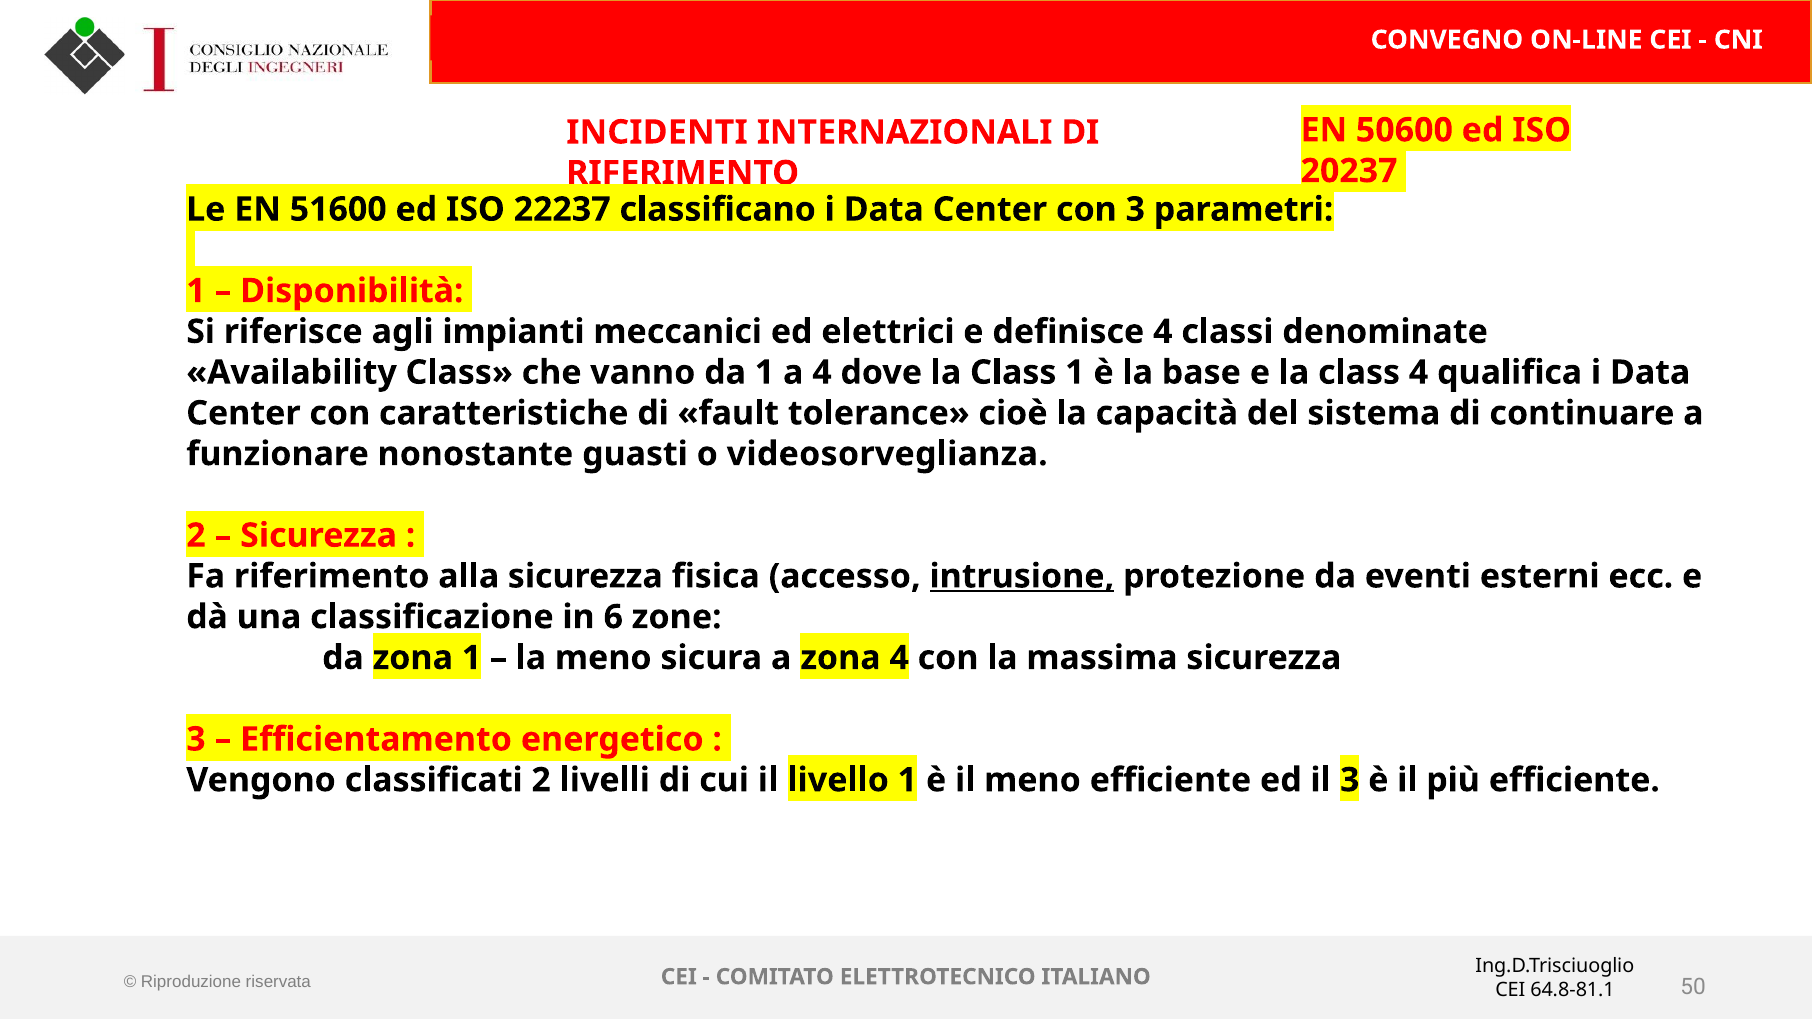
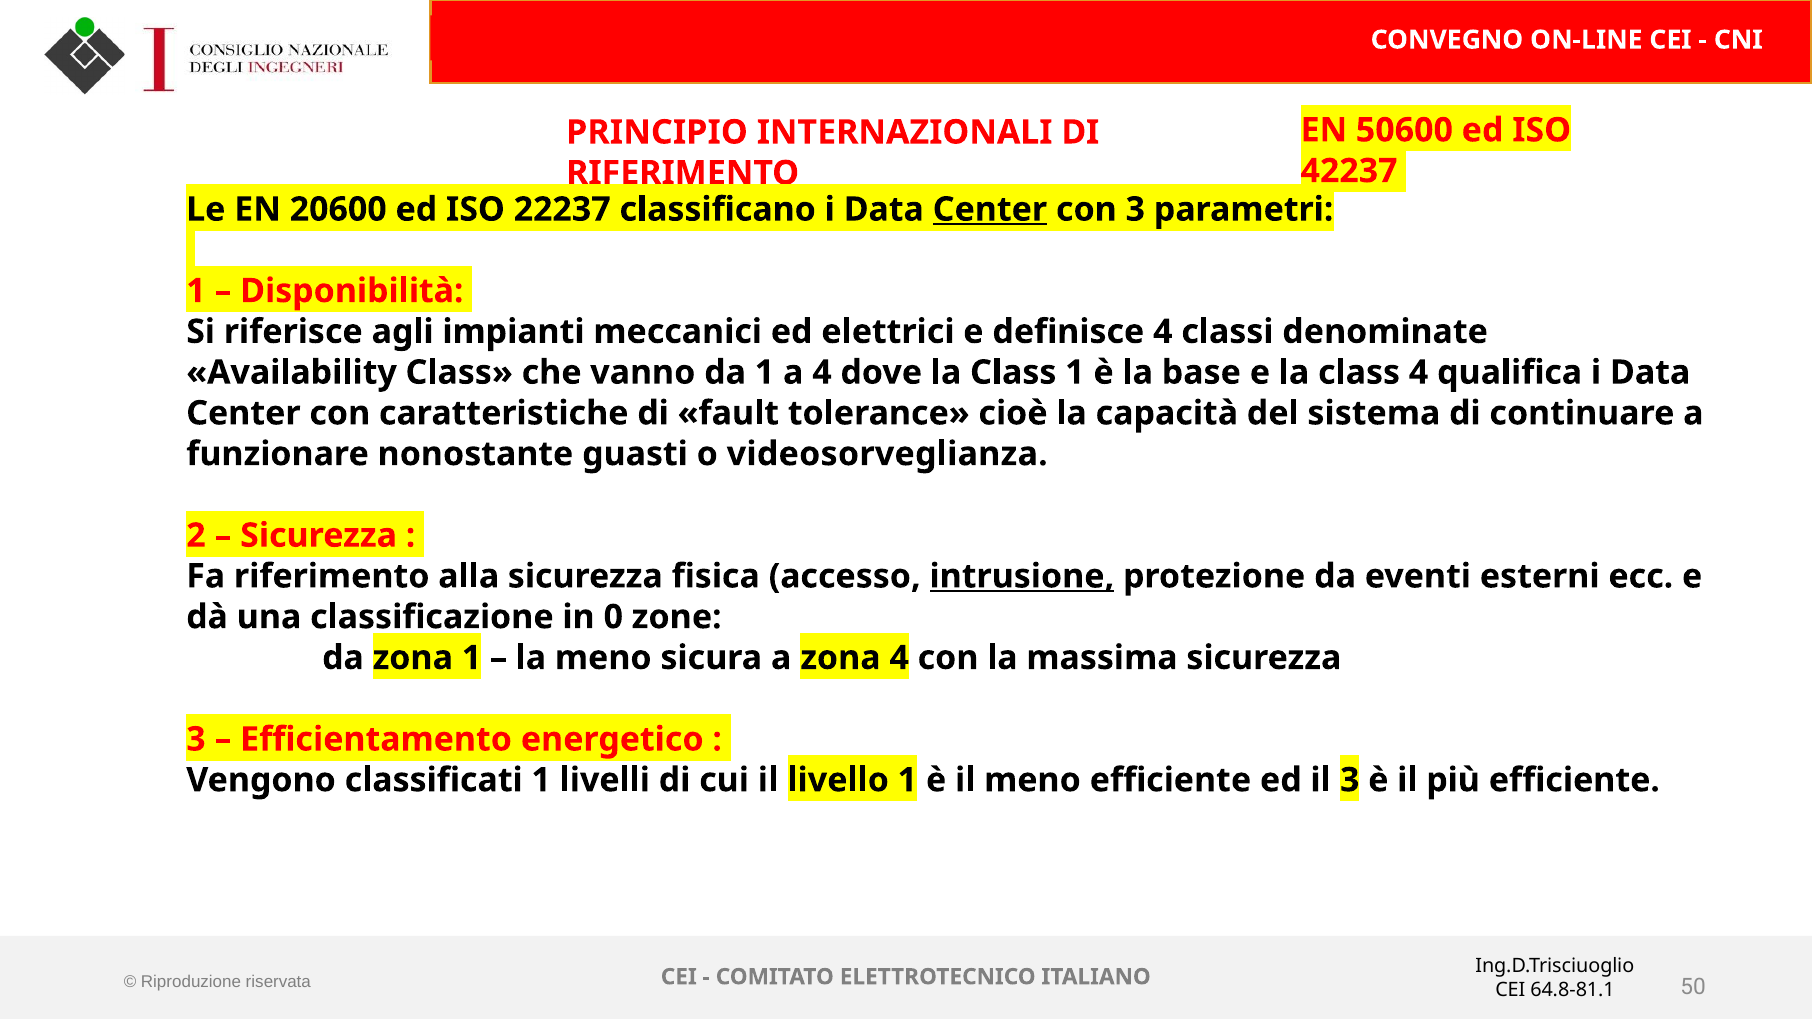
INCIDENTI: INCIDENTI -> PRINCIPIO
20237: 20237 -> 42237
51600: 51600 -> 20600
Center at (990, 209) underline: none -> present
6: 6 -> 0
classificati 2: 2 -> 1
